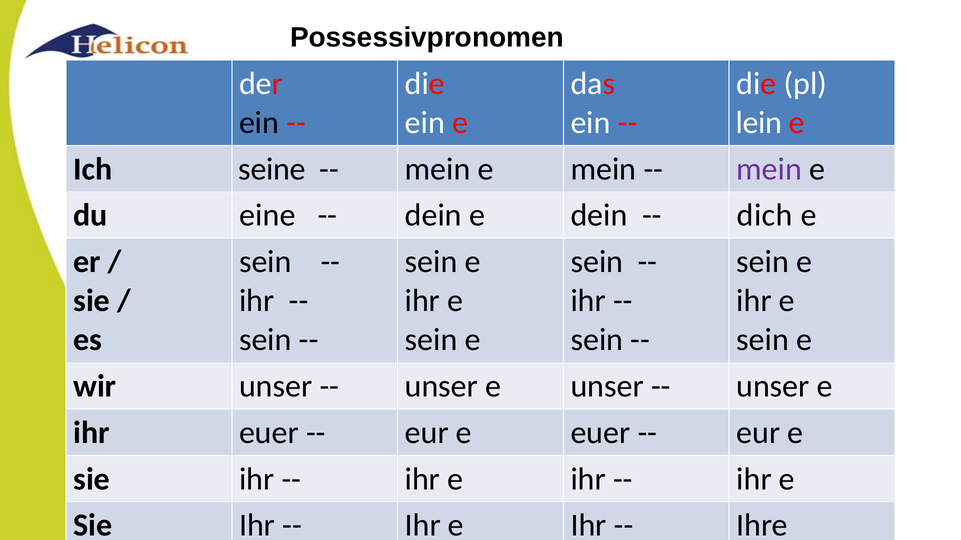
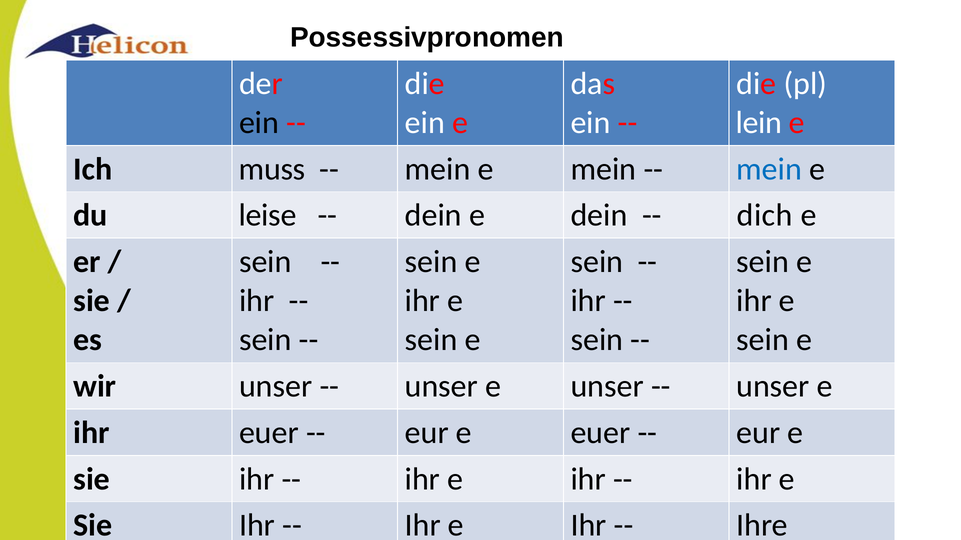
seine: seine -> muss
mein at (769, 169) colour: purple -> blue
eine: eine -> leise
